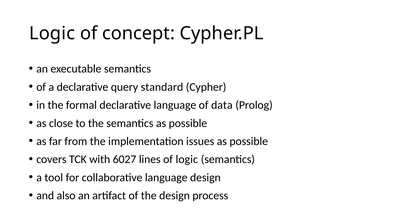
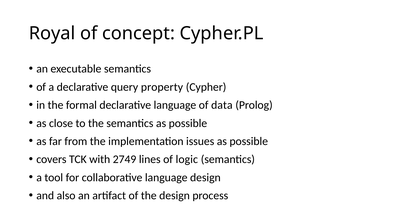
Logic at (52, 33): Logic -> Royal
standard: standard -> property
6027: 6027 -> 2749
